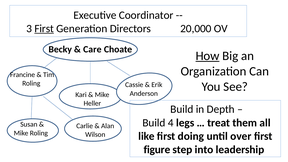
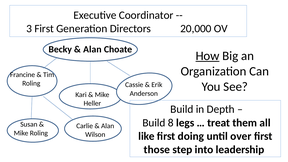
First at (44, 29) underline: present -> none
Care at (92, 49): Care -> Alan
4: 4 -> 8
figure: figure -> those
